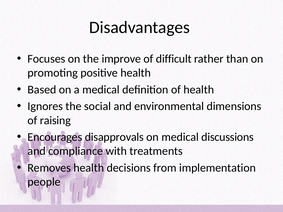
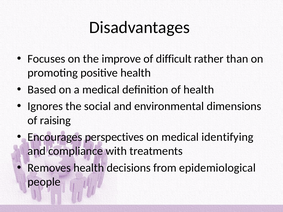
disapprovals: disapprovals -> perspectives
discussions: discussions -> identifying
implementation: implementation -> epidemiological
